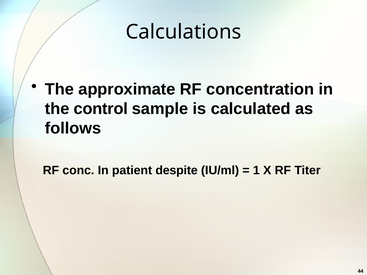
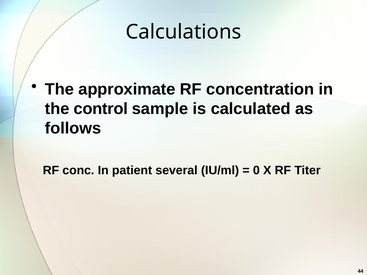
despite: despite -> several
1: 1 -> 0
